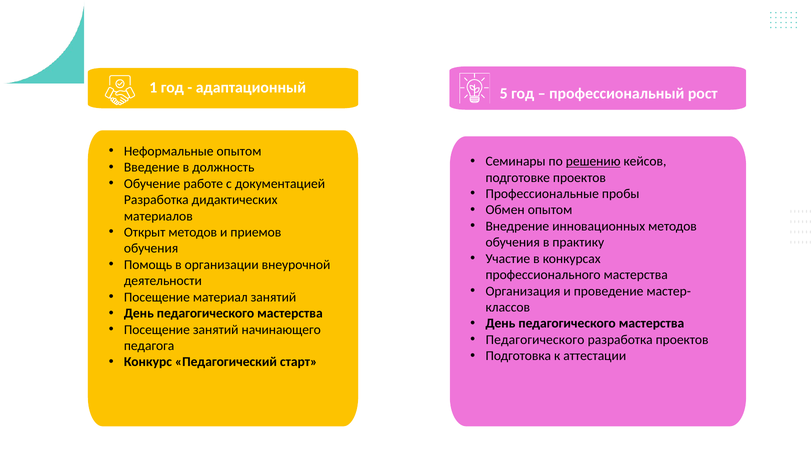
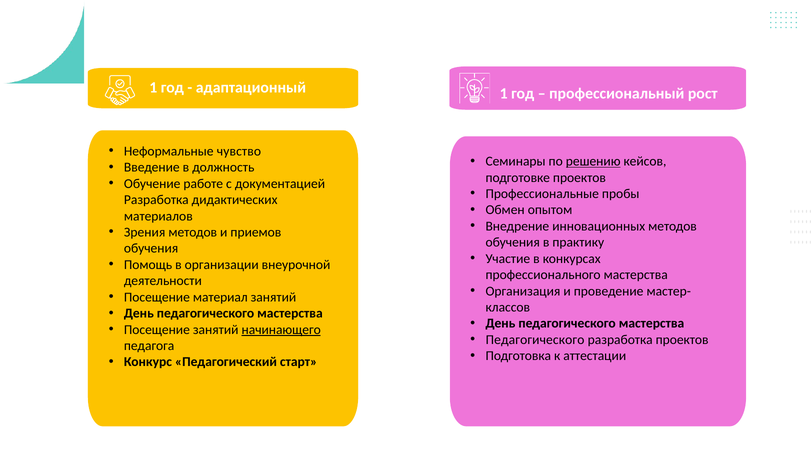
адаптационный 5: 5 -> 1
Неформальные опытом: опытом -> чувство
Открыт: Открыт -> Зрения
начинающего underline: none -> present
